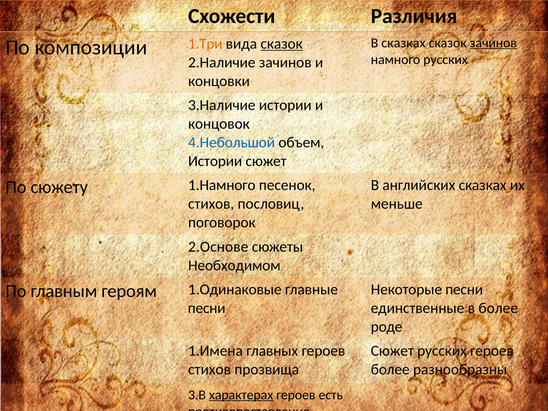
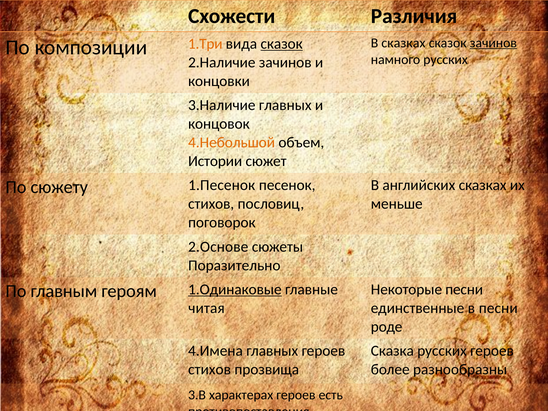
3.Наличие истории: истории -> главных
4.Небольшой colour: blue -> orange
1.Намного: 1.Намного -> 1.Песенок
Необходимом: Необходимом -> Поразительно
1.Одинаковые underline: none -> present
песни at (207, 308): песни -> читая
в более: более -> песни
1.Имена: 1.Имена -> 4.Имена
Сюжет at (392, 351): Сюжет -> Сказка
характерах underline: present -> none
